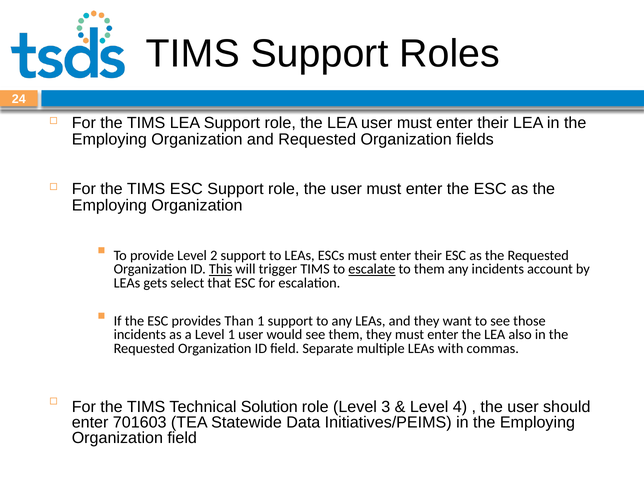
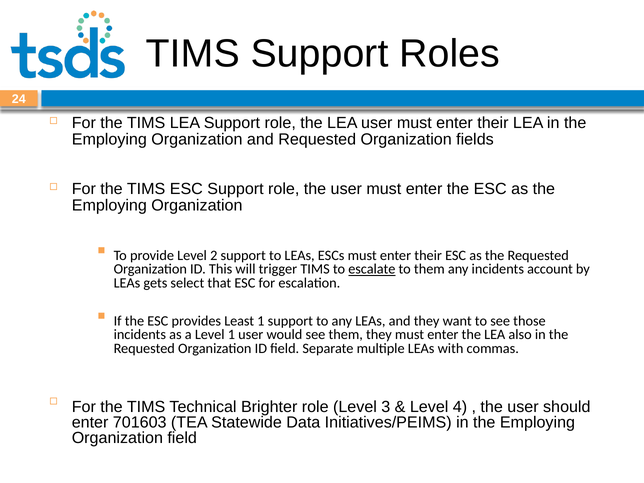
This underline: present -> none
Than: Than -> Least
Solution: Solution -> Brighter
